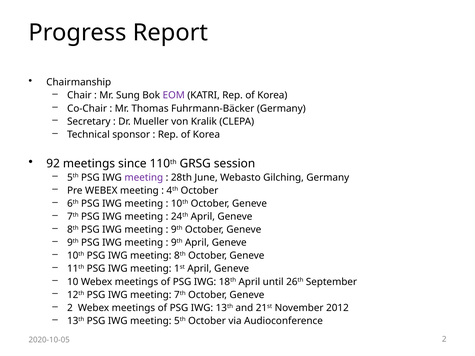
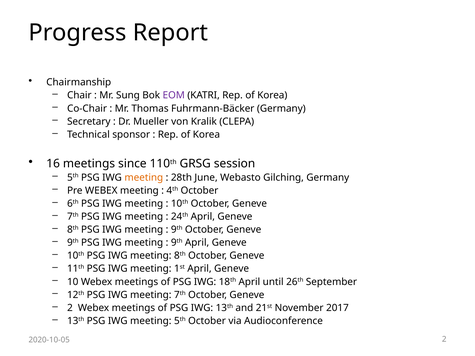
92: 92 -> 16
meeting at (144, 178) colour: purple -> orange
2012: 2012 -> 2017
